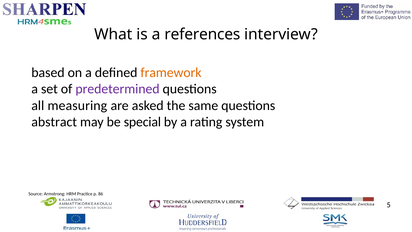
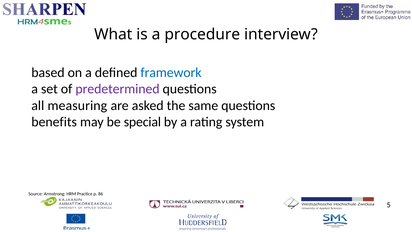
references: references -> procedure
framework colour: orange -> blue
abstract: abstract -> benefits
